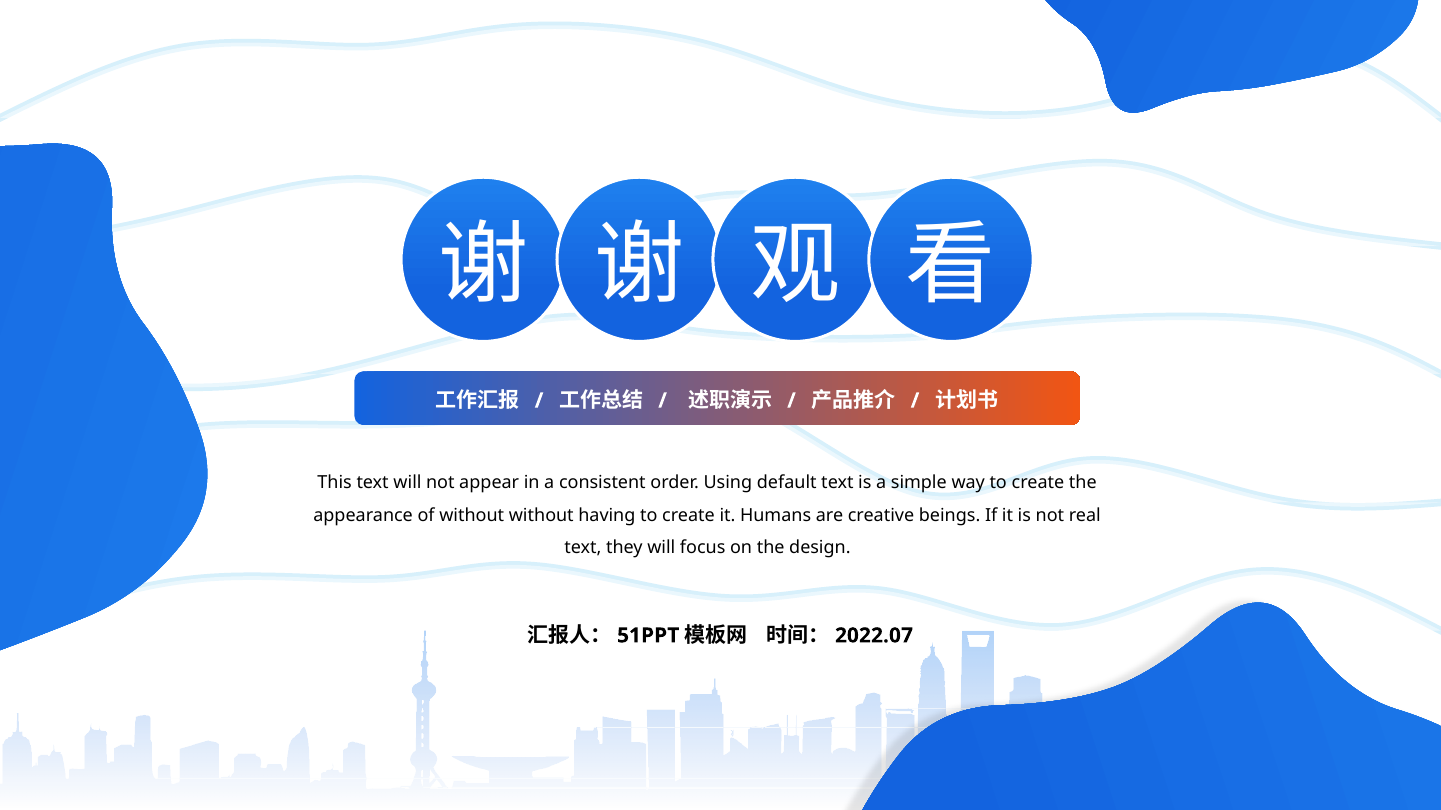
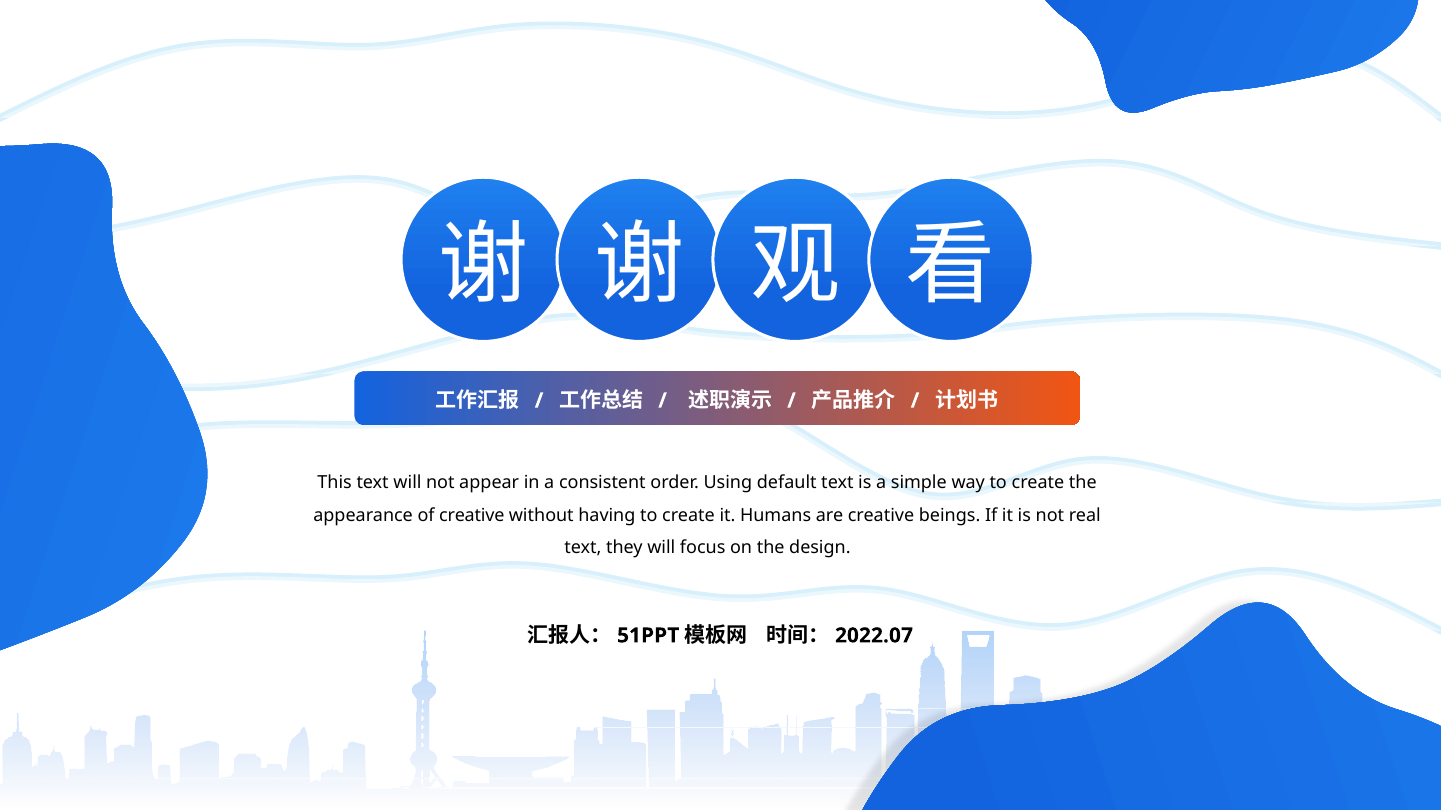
of without: without -> creative
